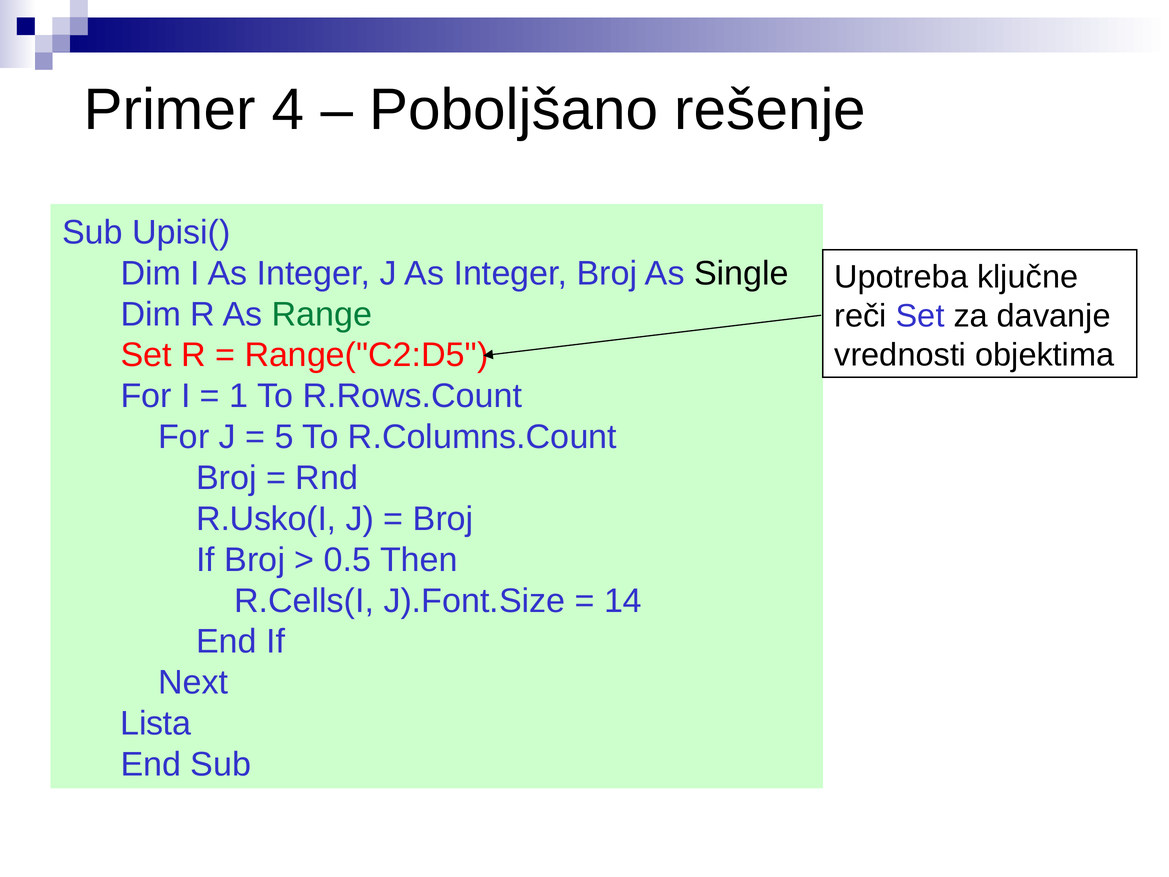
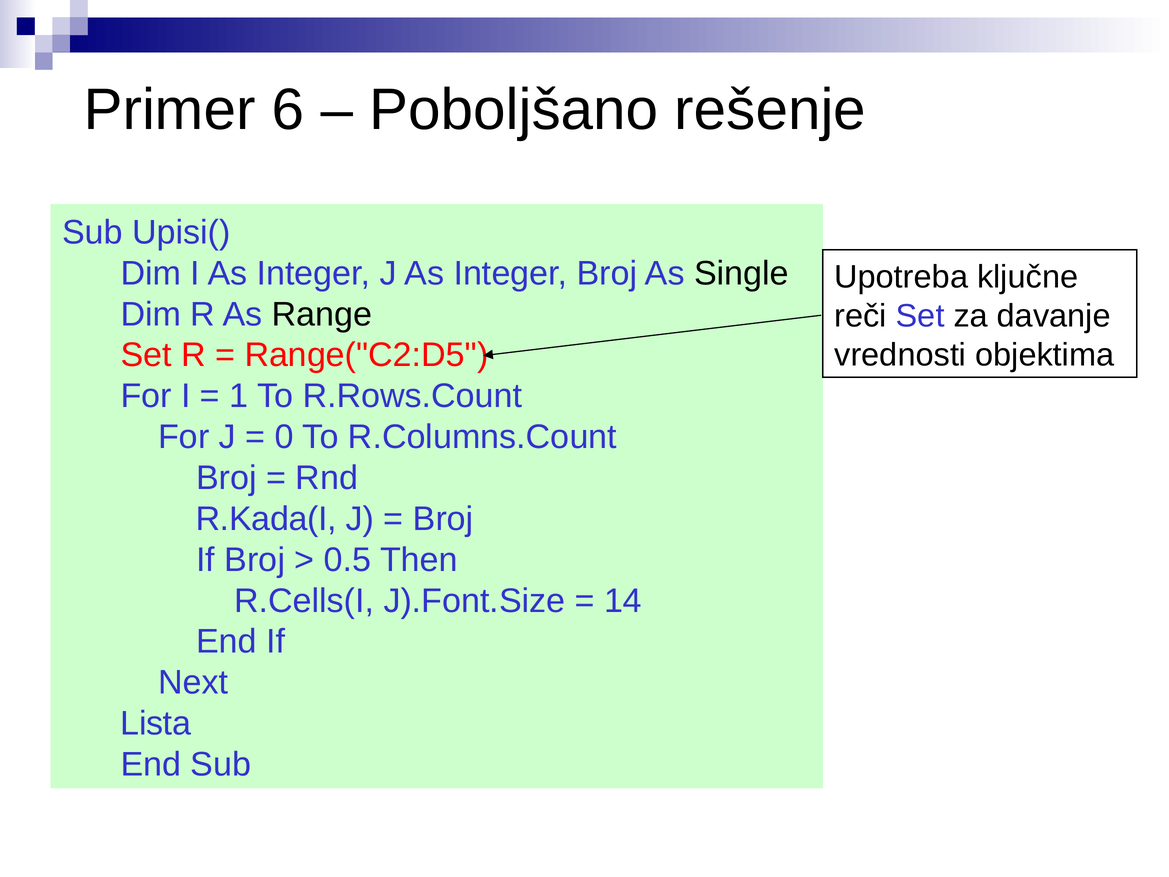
4: 4 -> 6
Range colour: green -> black
5: 5 -> 0
R.Usko(I: R.Usko(I -> R.Kada(I
